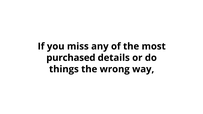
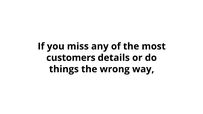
purchased: purchased -> customers
